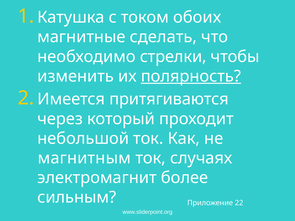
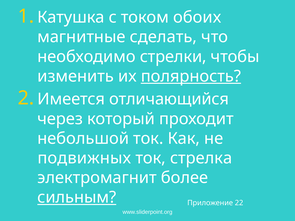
притягиваются: притягиваются -> отличающийся
магнитным: магнитным -> подвижных
случаях: случаях -> стрелка
сильным underline: none -> present
